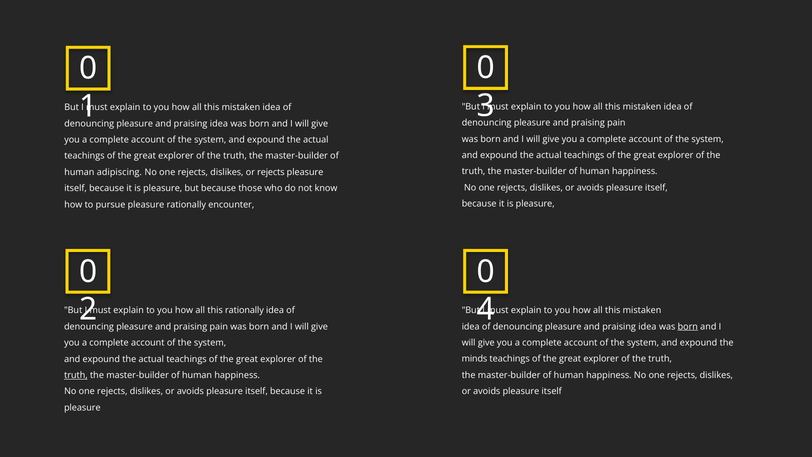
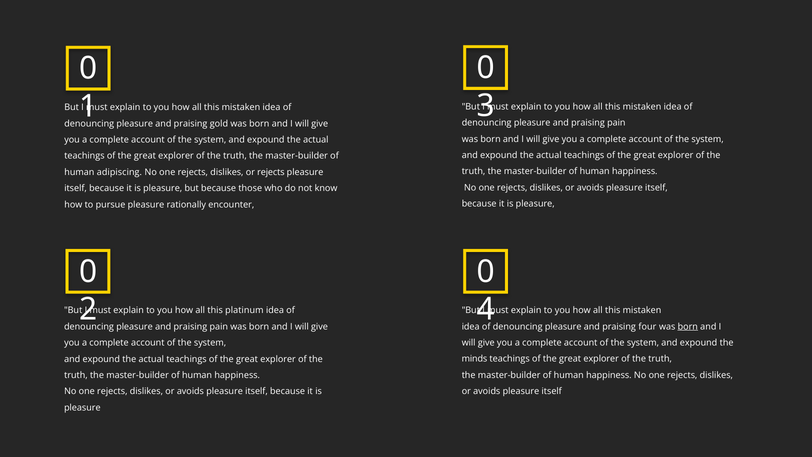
idea at (219, 123): idea -> gold
this rationally: rationally -> platinum
idea at (647, 326): idea -> four
truth at (76, 375) underline: present -> none
